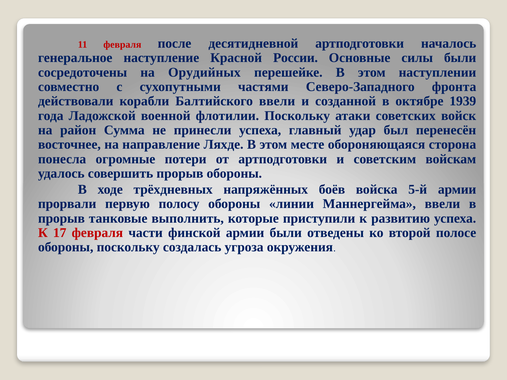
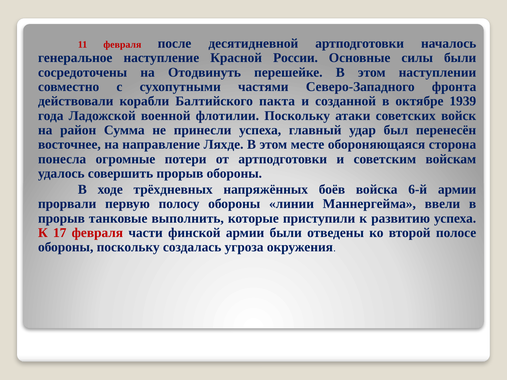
Орудийных: Орудийных -> Отодвинуть
Балтийского ввели: ввели -> пакта
5-й: 5-й -> 6-й
